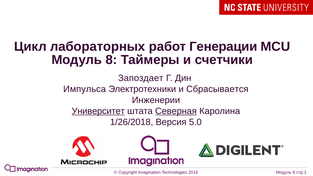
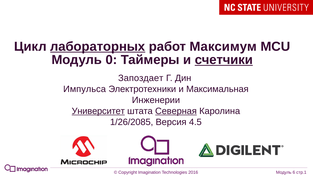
лабораторных underline: none -> present
Генерации: Генерации -> Максимум
8: 8 -> 0
счетчики underline: none -> present
Сбрасывается: Сбрасывается -> Максимальная
1/26/2018: 1/26/2018 -> 1/26/2085
5.0: 5.0 -> 4.5
